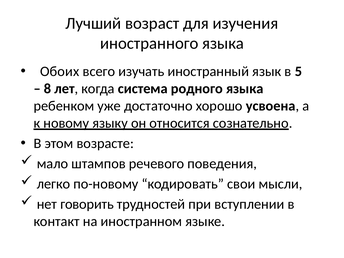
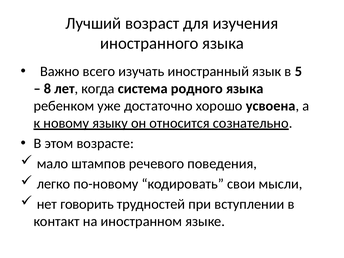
Обоих: Обоих -> Важно
